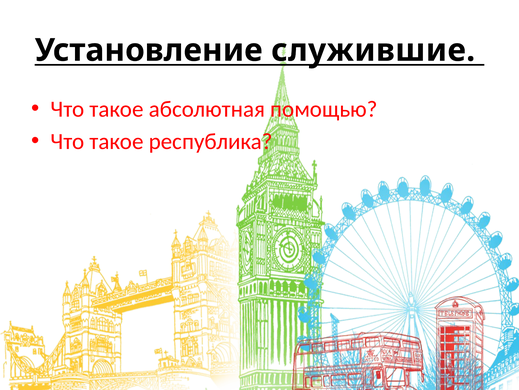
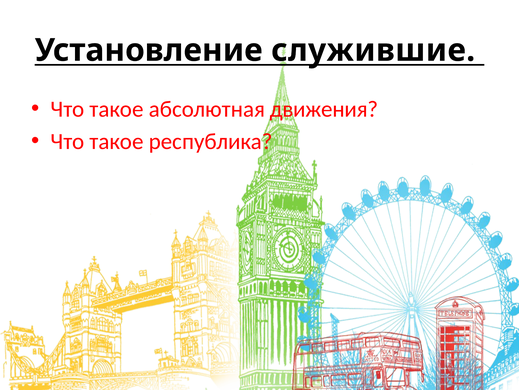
помощью: помощью -> движения
